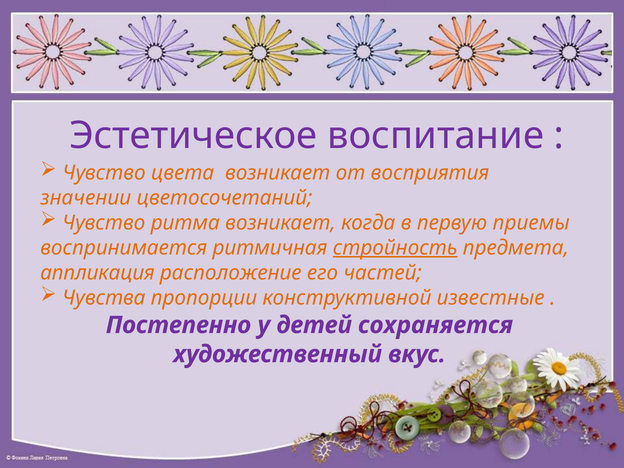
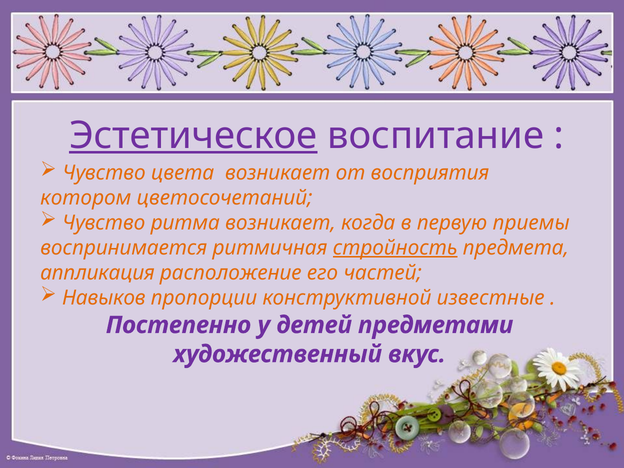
Эстетическое underline: none -> present
значении: значении -> котором
Чувства: Чувства -> Навыков
сохраняется: сохраняется -> предметами
